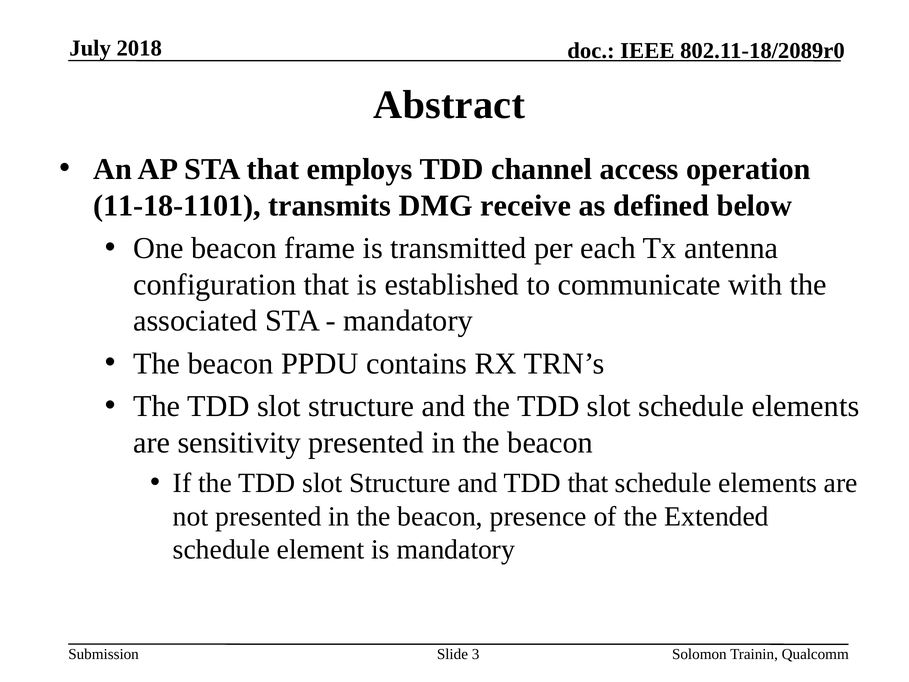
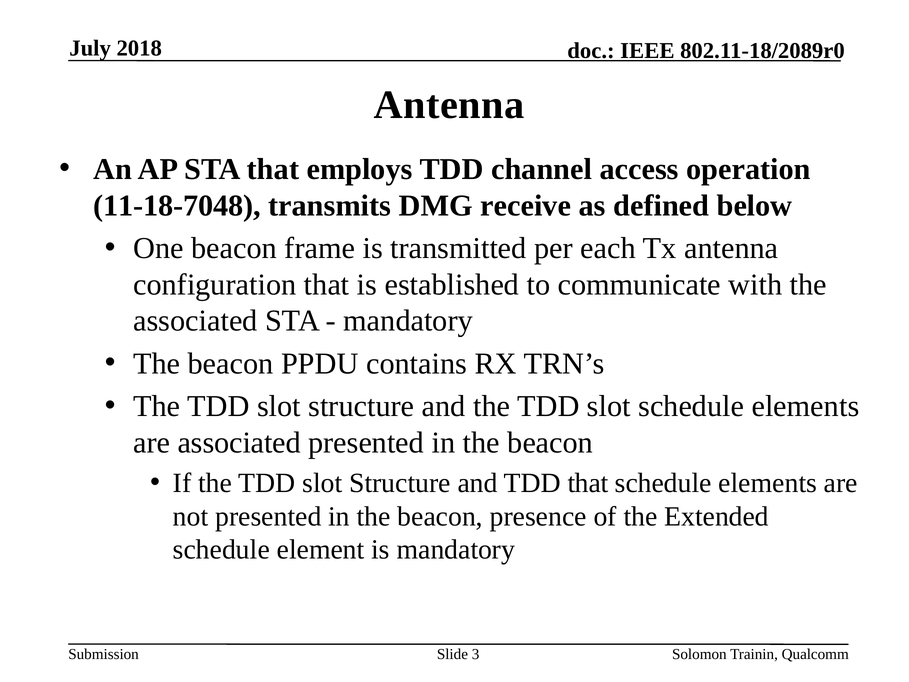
Abstract at (449, 105): Abstract -> Antenna
11-18-1101: 11-18-1101 -> 11-18-7048
are sensitivity: sensitivity -> associated
